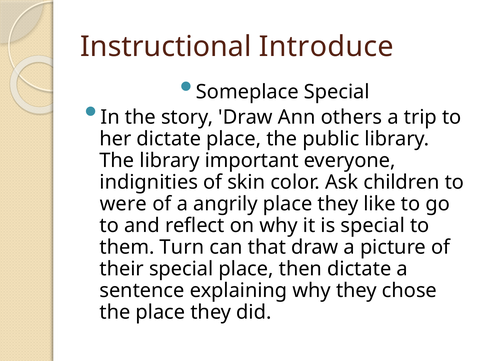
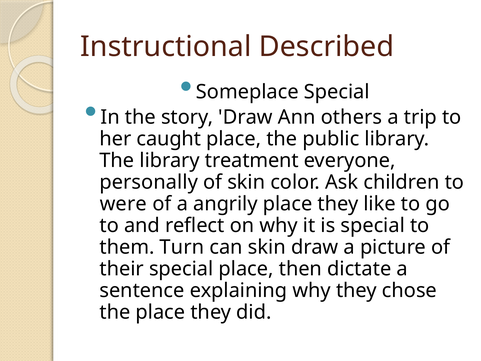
Introduce: Introduce -> Described
her dictate: dictate -> caught
important: important -> treatment
indignities: indignities -> personally
can that: that -> skin
